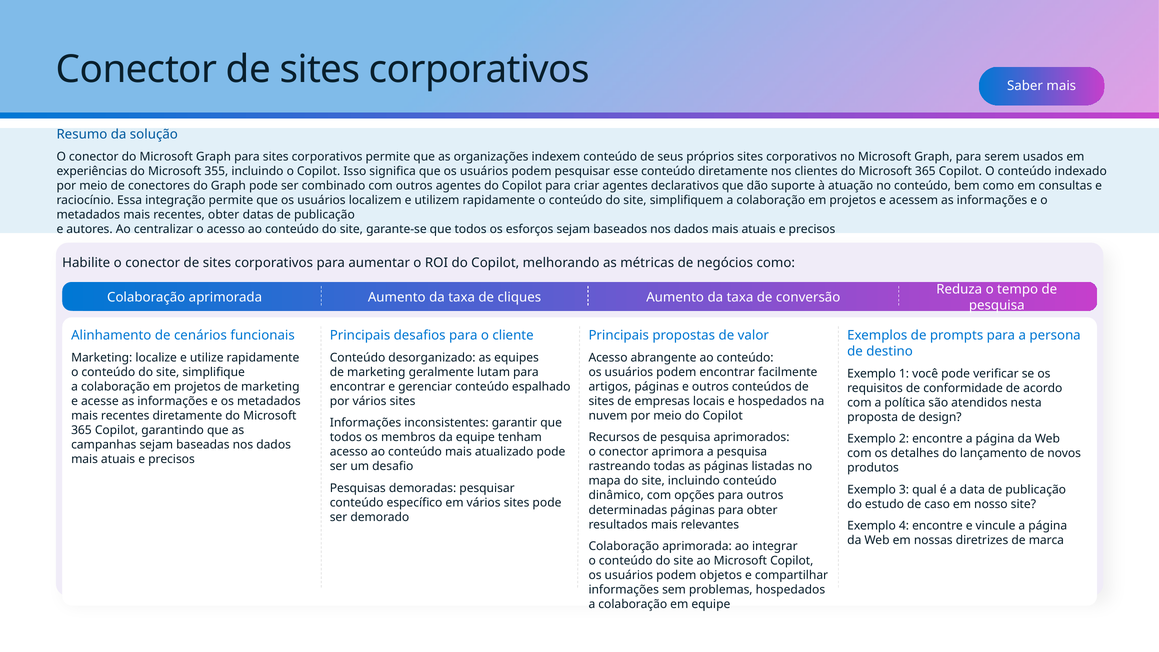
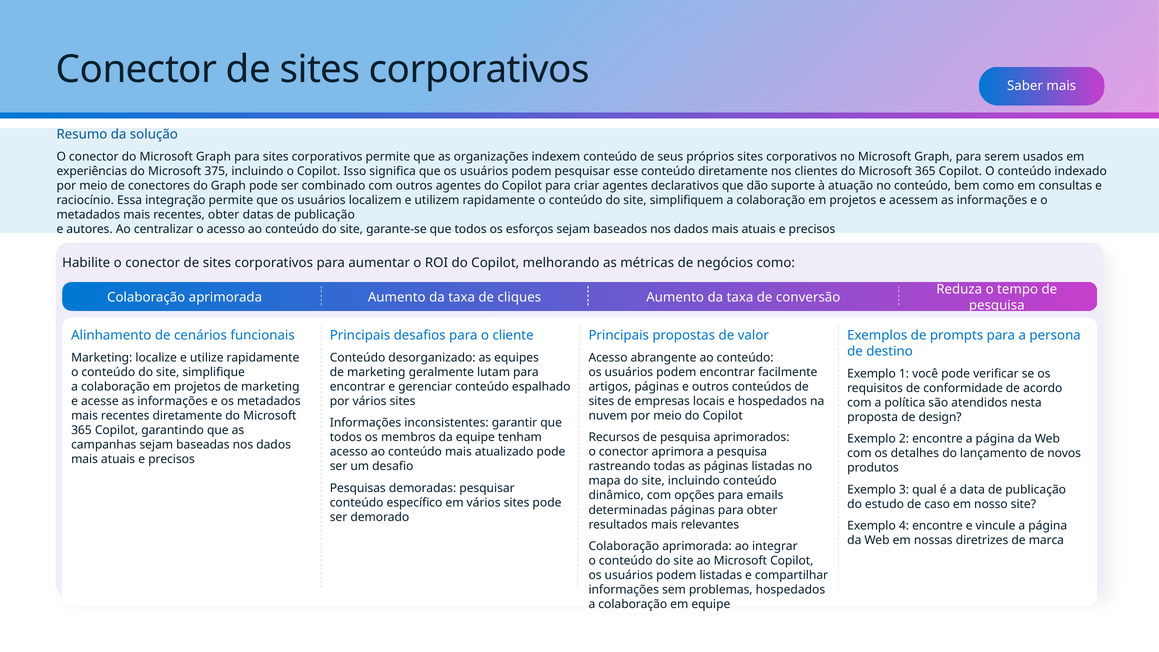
355: 355 -> 375
para outros: outros -> emails
podem objetos: objetos -> listadas
